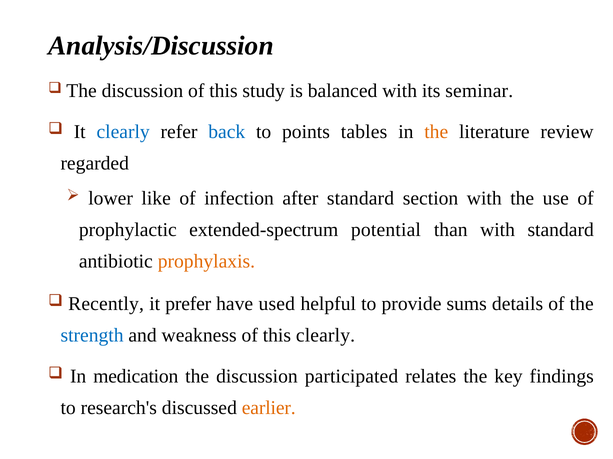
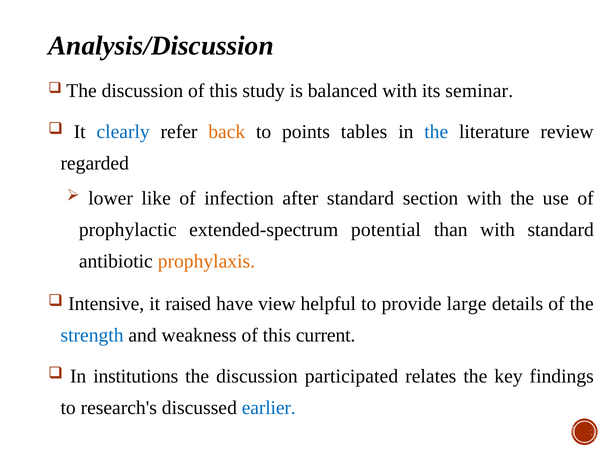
back colour: blue -> orange
the at (436, 132) colour: orange -> blue
Recently: Recently -> Intensive
prefer: prefer -> raised
used: used -> view
sums: sums -> large
this clearly: clearly -> current
medication: medication -> institutions
earlier colour: orange -> blue
